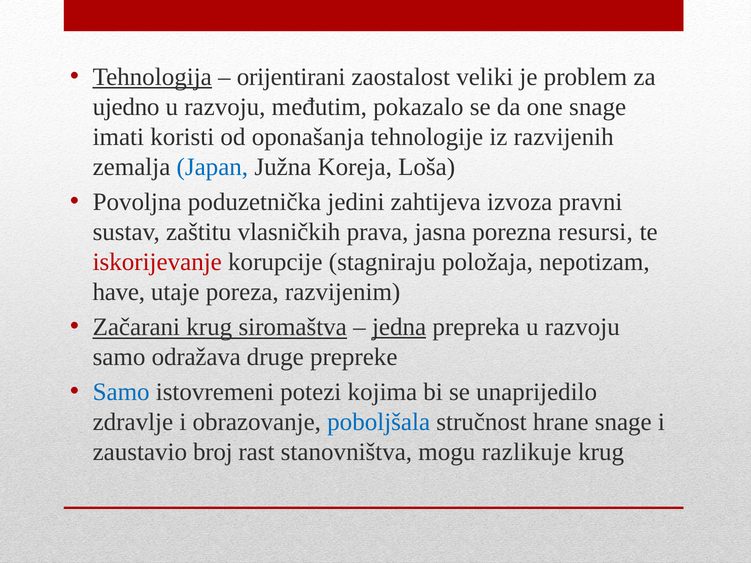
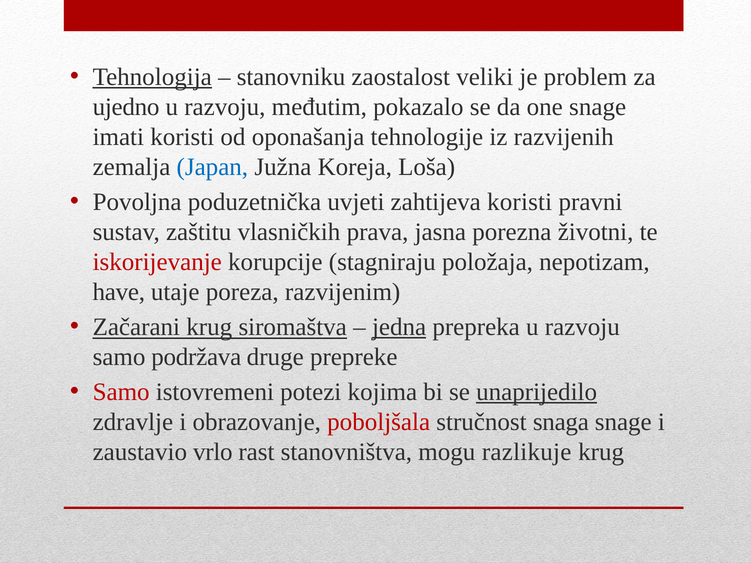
orijentirani: orijentirani -> stanovniku
jedini: jedini -> uvjeti
zahtijeva izvoza: izvoza -> koristi
resursi: resursi -> životni
odražava: odražava -> podržava
Samo at (121, 392) colour: blue -> red
unaprijedilo underline: none -> present
poboljšala colour: blue -> red
hrane: hrane -> snaga
broj: broj -> vrlo
